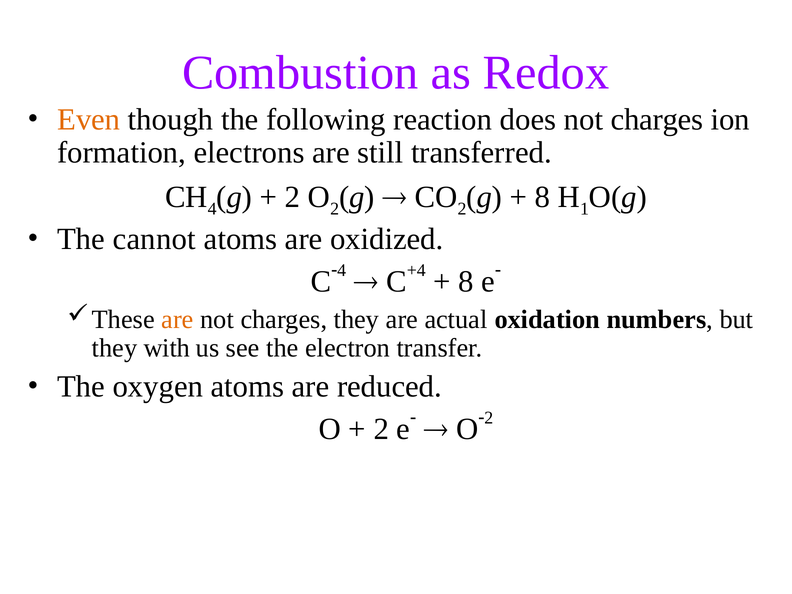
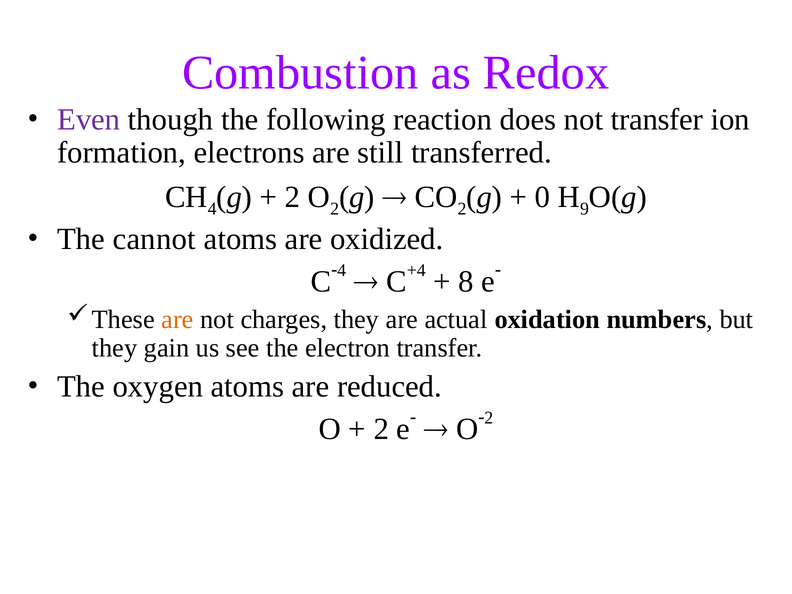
Even colour: orange -> purple
does not charges: charges -> transfer
8 at (542, 197): 8 -> 0
1: 1 -> 9
with: with -> gain
